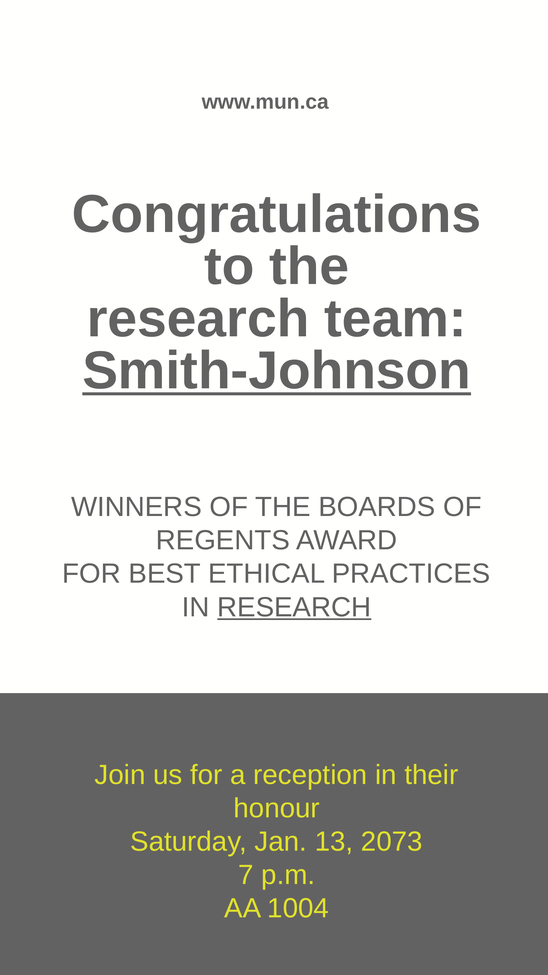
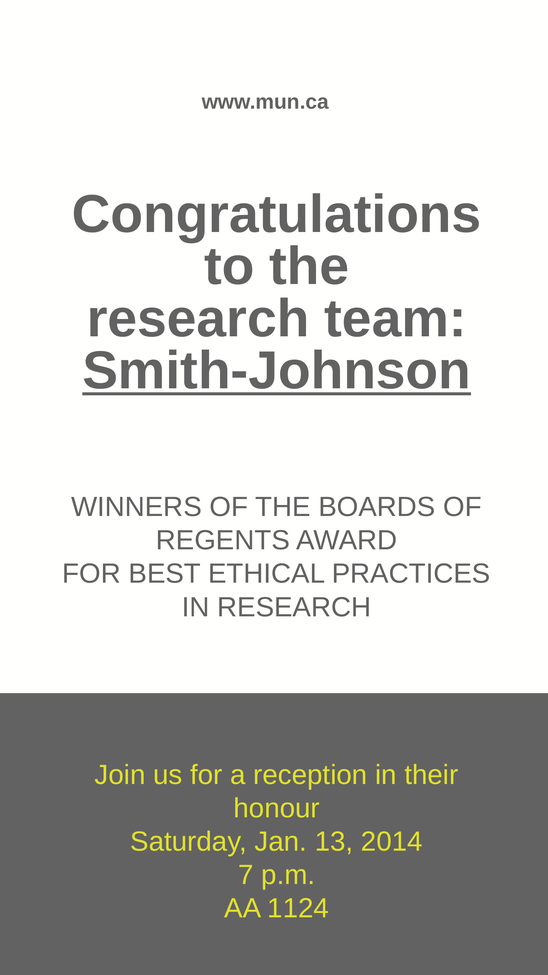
RESEARCH at (294, 607) underline: present -> none
2073: 2073 -> 2014
1004: 1004 -> 1124
